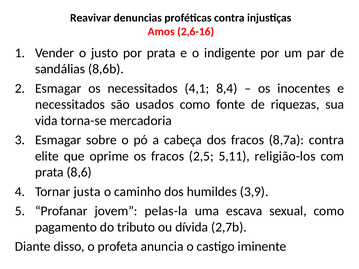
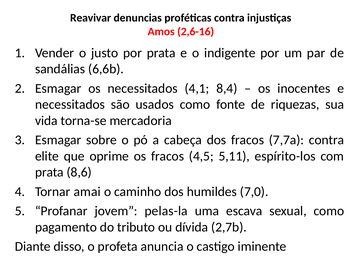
8,6b: 8,6b -> 6,6b
8,7a: 8,7a -> 7,7a
2,5: 2,5 -> 4,5
religião-los: religião-los -> espírito-los
justa: justa -> amai
3,9: 3,9 -> 7,0
